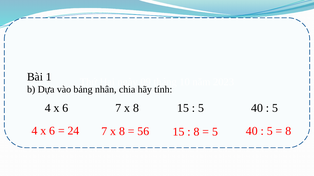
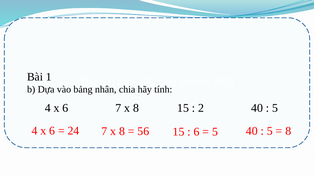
5 at (201, 108): 5 -> 2
8 at (197, 132): 8 -> 6
